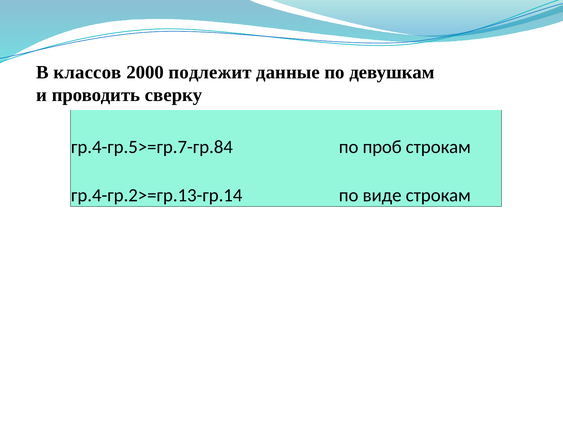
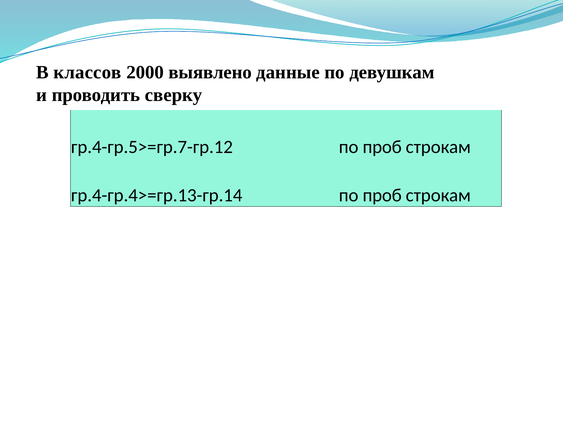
подлежит: подлежит -> выявлено
гр.4-гр.5>=гр.7-гр.84: гр.4-гр.5>=гр.7-гр.84 -> гр.4-гр.5>=гр.7-гр.12
гр.4-гр.2>=гр.13-гр.14: гр.4-гр.2>=гр.13-гр.14 -> гр.4-гр.4>=гр.13-гр.14
виде at (382, 195): виде -> проб
